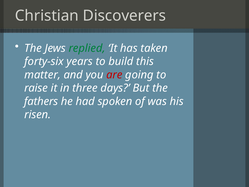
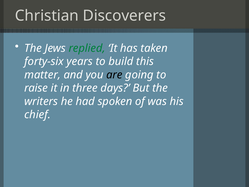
are colour: red -> black
fathers: fathers -> writers
risen: risen -> chief
